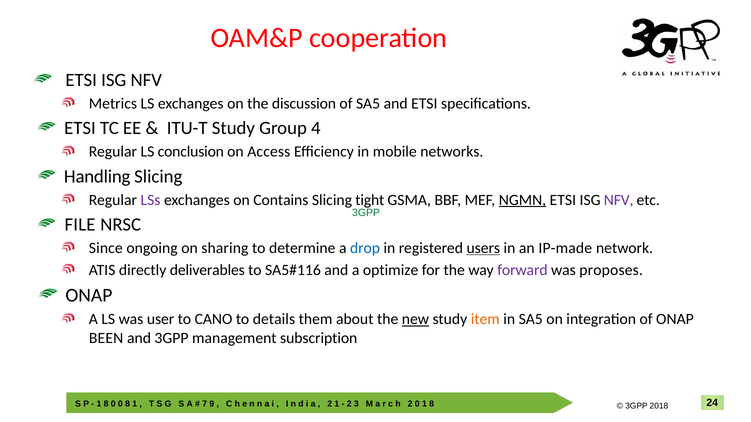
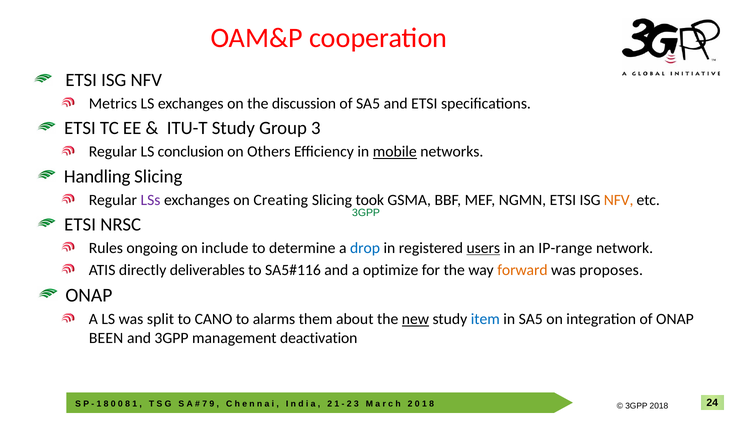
Group 4: 4 -> 3
Access: Access -> Others
mobile underline: none -> present
Contains: Contains -> Creating
tight: tight -> took
NGMN underline: present -> none
NFV at (619, 200) colour: purple -> orange
FILE at (80, 225): FILE -> ETSI
Since: Since -> Rules
sharing: sharing -> include
IP-made: IP-made -> IP-range
forward colour: purple -> orange
user: user -> split
details: details -> alarms
item colour: orange -> blue
subscription: subscription -> deactivation
